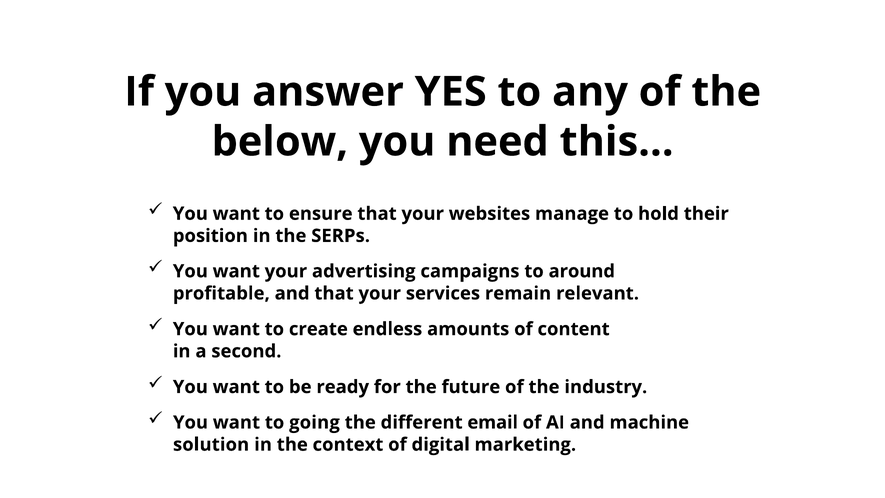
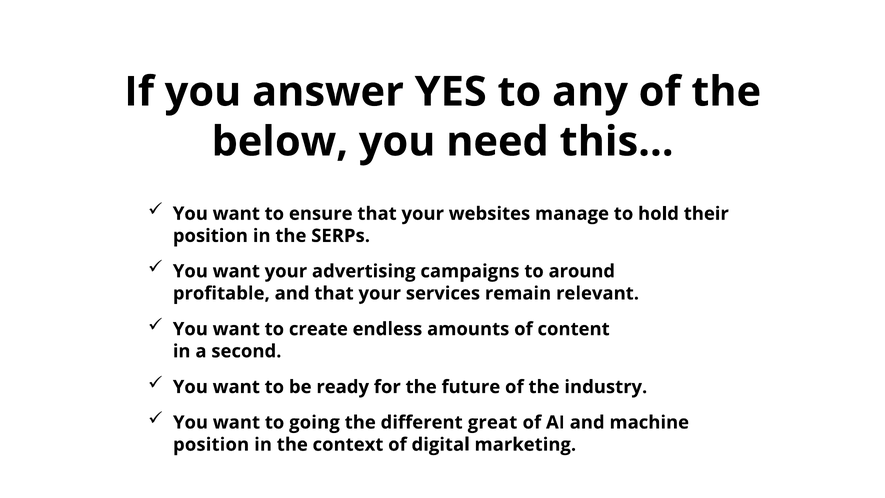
email: email -> great
solution at (211, 444): solution -> position
